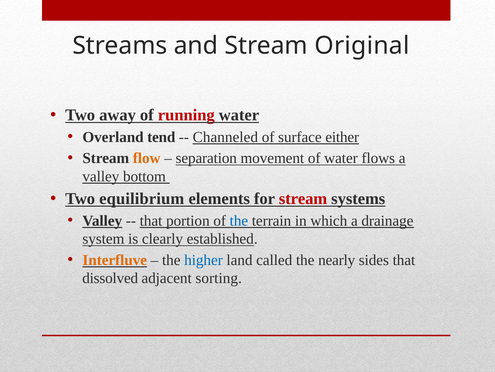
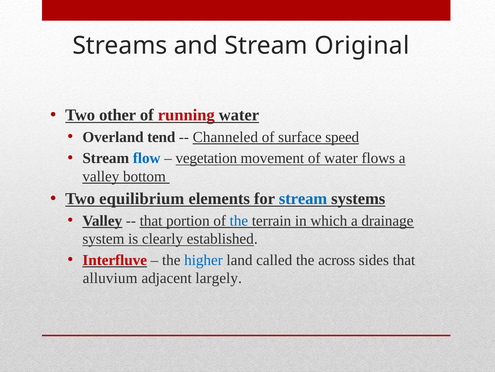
away: away -> other
either: either -> speed
flow colour: orange -> blue
separation: separation -> vegetation
stream at (303, 198) colour: red -> blue
Interfluve colour: orange -> red
nearly: nearly -> across
dissolved: dissolved -> alluvium
sorting: sorting -> largely
